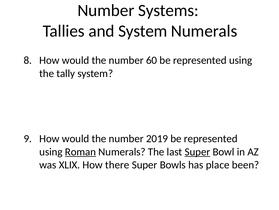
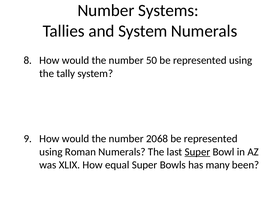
60: 60 -> 50
2019: 2019 -> 2068
Roman underline: present -> none
there: there -> equal
place: place -> many
